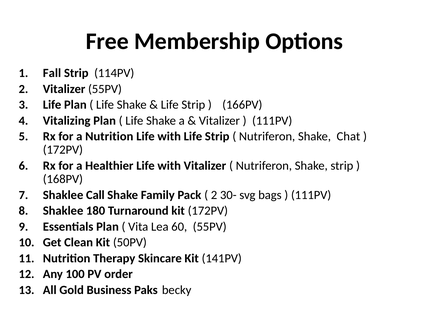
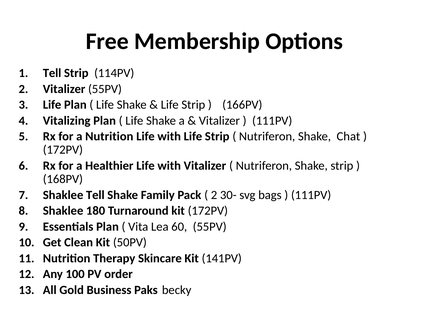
Fall at (52, 73): Fall -> Tell
Shaklee Call: Call -> Tell
